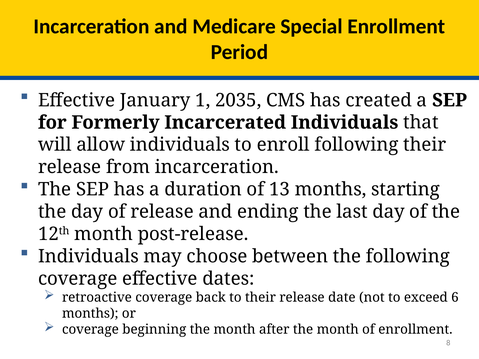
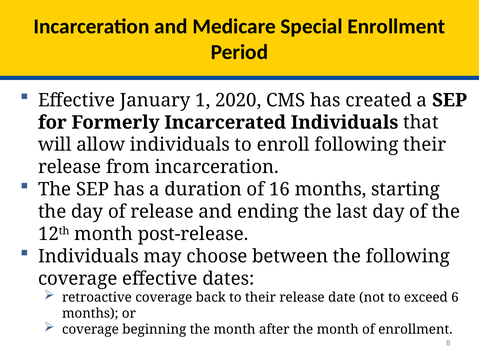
2035: 2035 -> 2020
13: 13 -> 16
